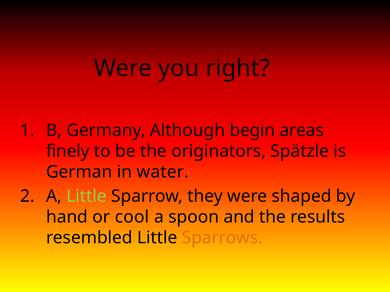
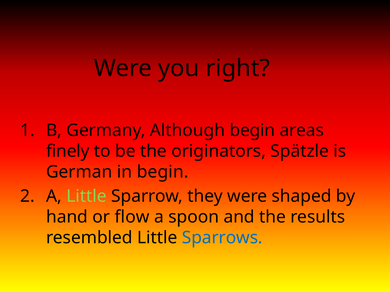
in water: water -> begin
cool: cool -> flow
Sparrows colour: orange -> blue
